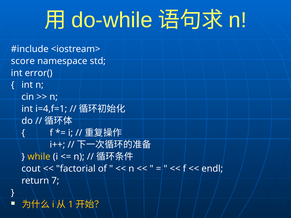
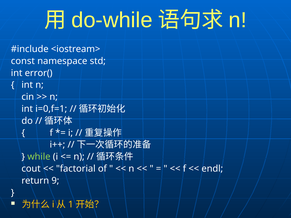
score: score -> const
i=4,f=1: i=4,f=1 -> i=0,f=1
while colour: yellow -> light green
7: 7 -> 9
